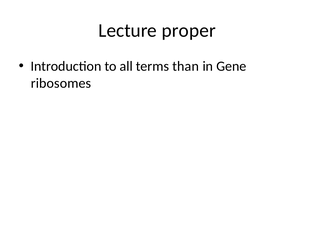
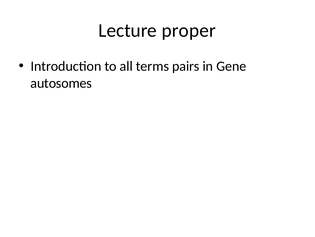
than: than -> pairs
ribosomes: ribosomes -> autosomes
